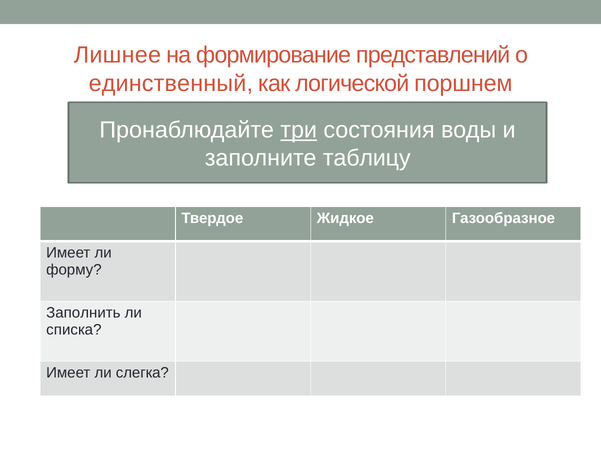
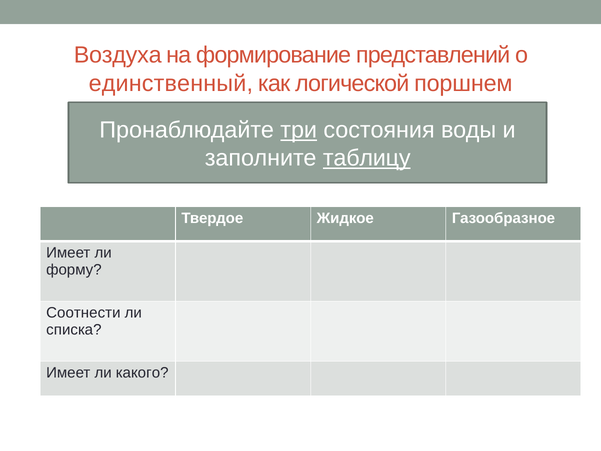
Лишнее: Лишнее -> Воздуха
таблицу underline: none -> present
Заполнить: Заполнить -> Соотнести
слегка: слегка -> какого
